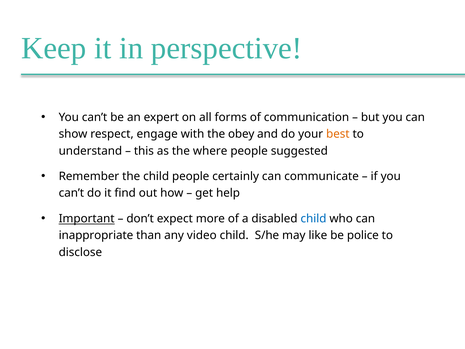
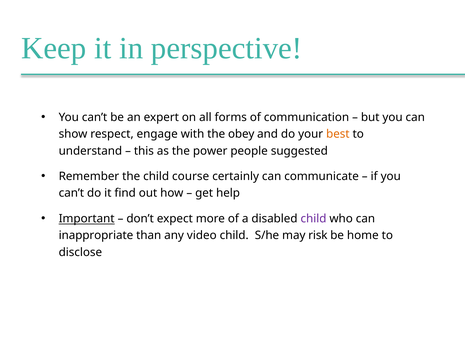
where: where -> power
child people: people -> course
child at (313, 219) colour: blue -> purple
like: like -> risk
police: police -> home
